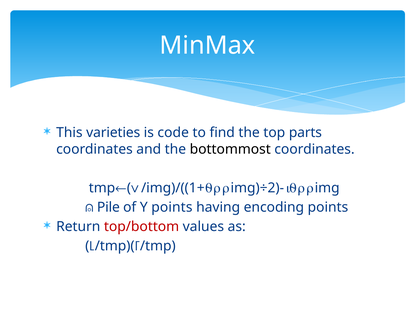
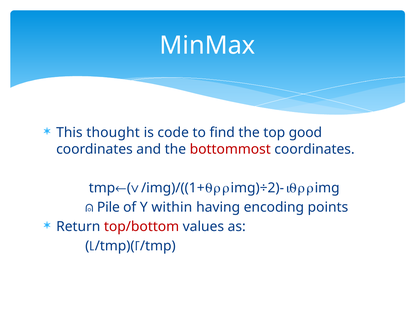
varieties: varieties -> thought
parts: parts -> good
bottommost colour: black -> red
Y points: points -> within
